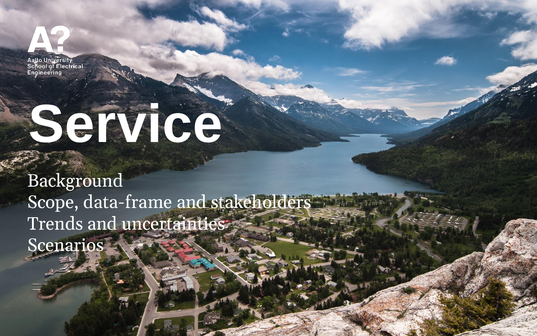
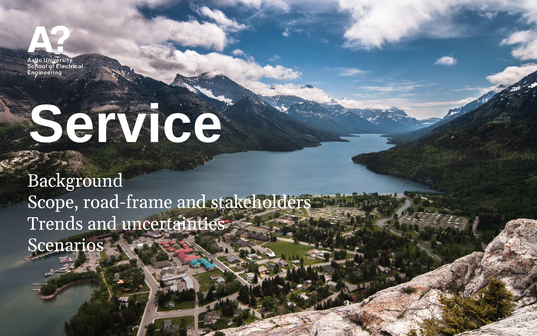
data-frame: data-frame -> road-frame
